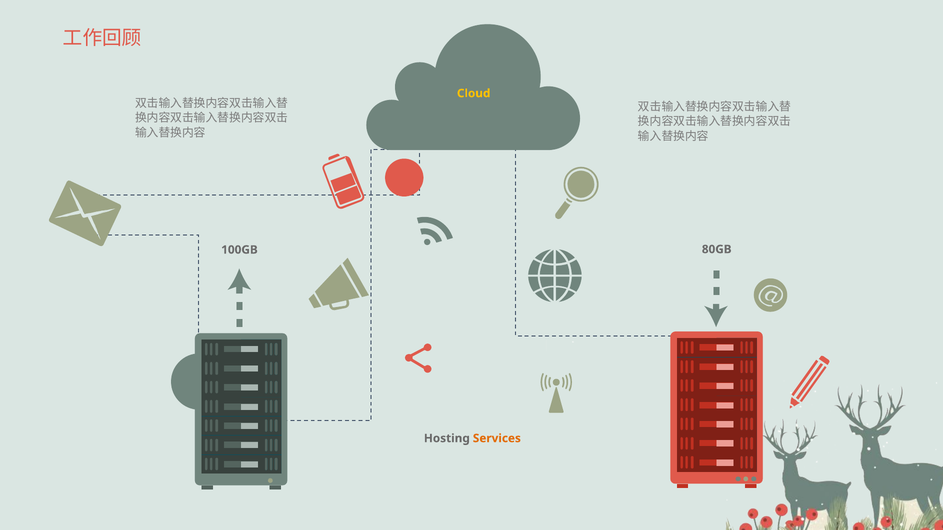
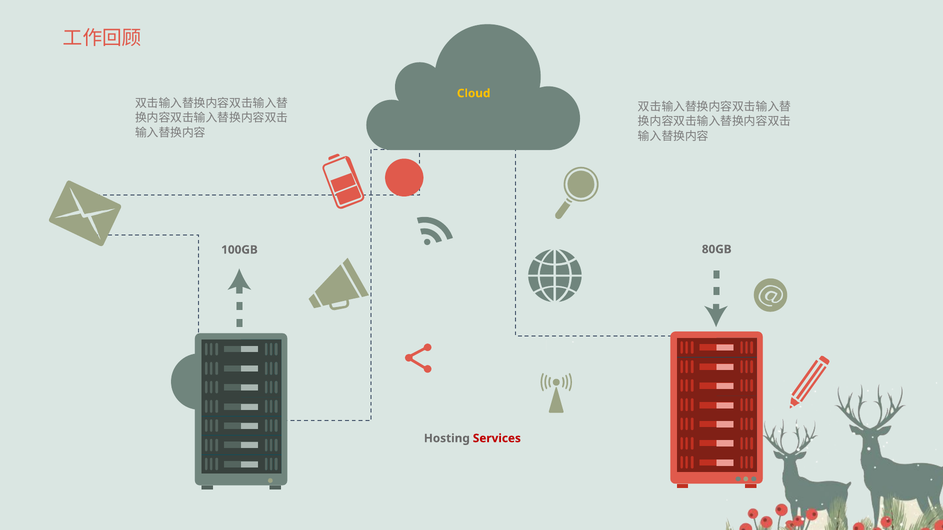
Services colour: orange -> red
